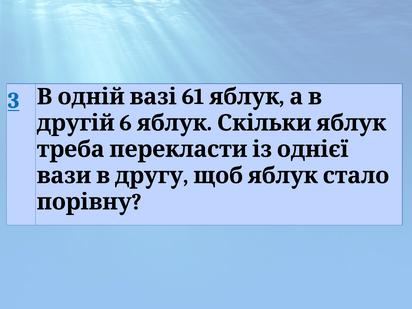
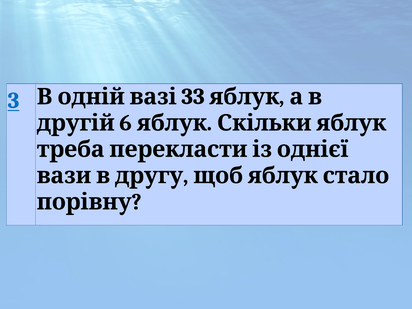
61: 61 -> 33
